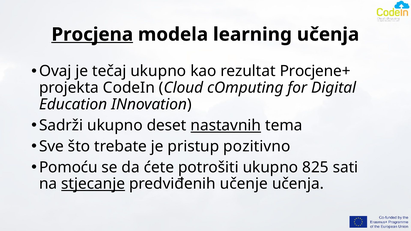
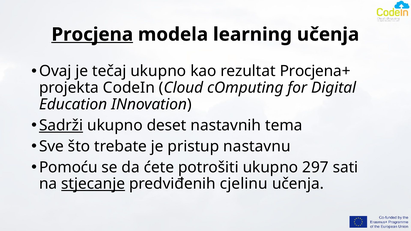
Procjene+: Procjene+ -> Procjena+
Sadrži underline: none -> present
nastavnih underline: present -> none
pozitivno: pozitivno -> nastavnu
825: 825 -> 297
učenje: učenje -> cjelinu
